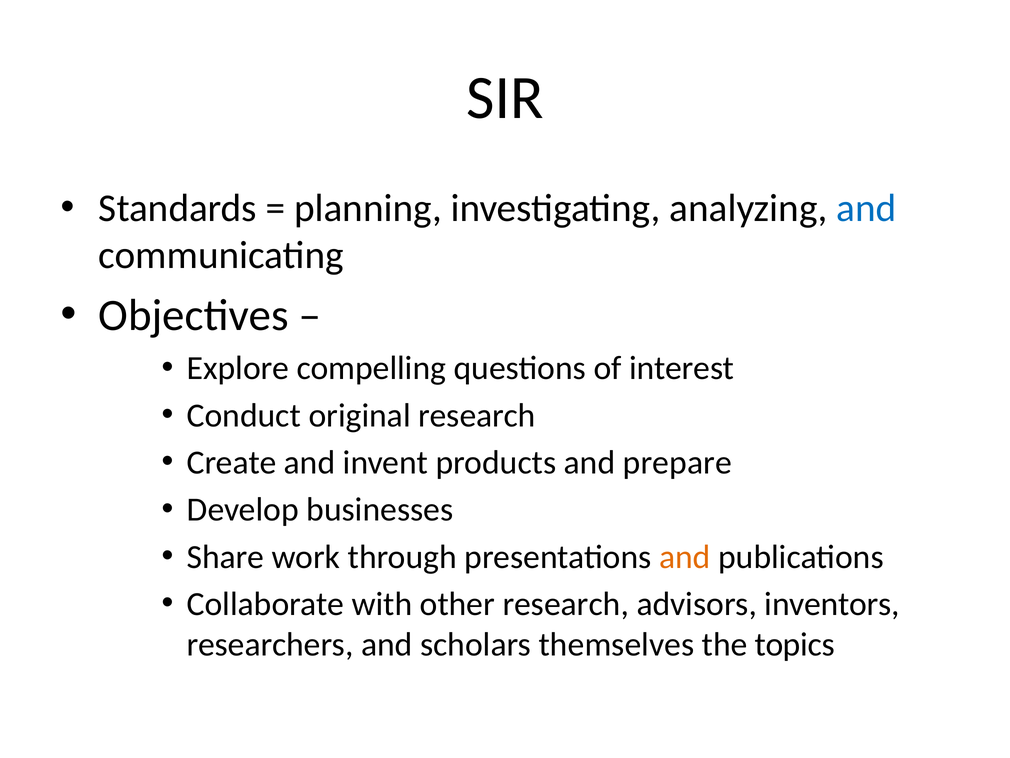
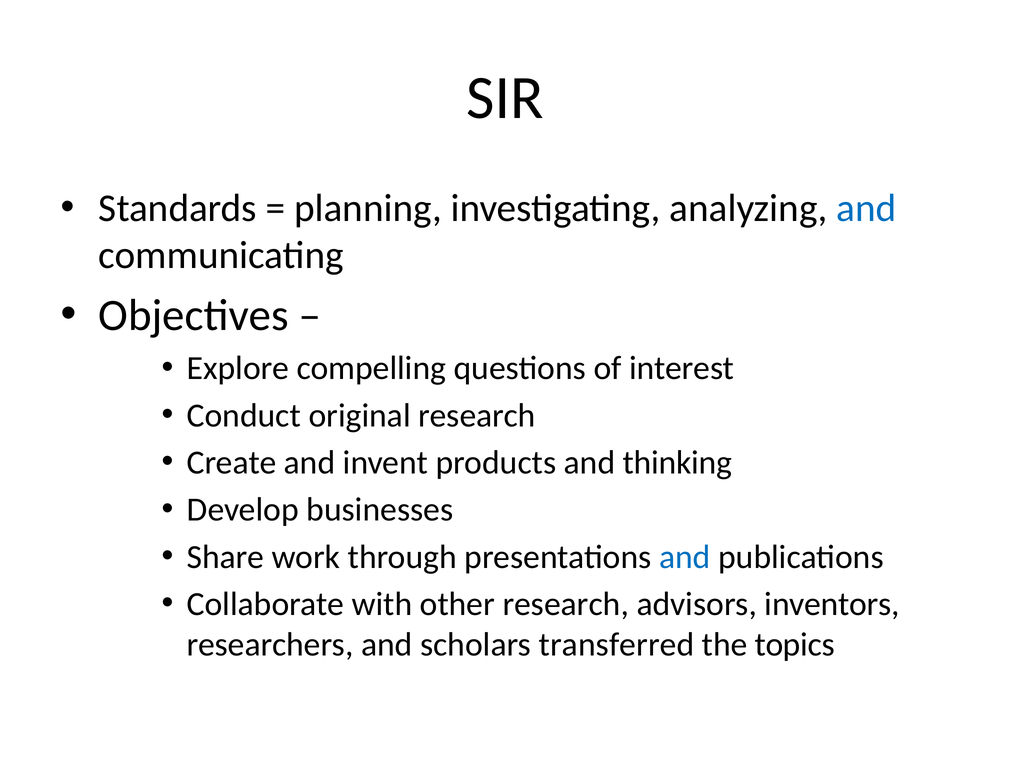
prepare: prepare -> thinking
and at (685, 557) colour: orange -> blue
themselves: themselves -> transferred
